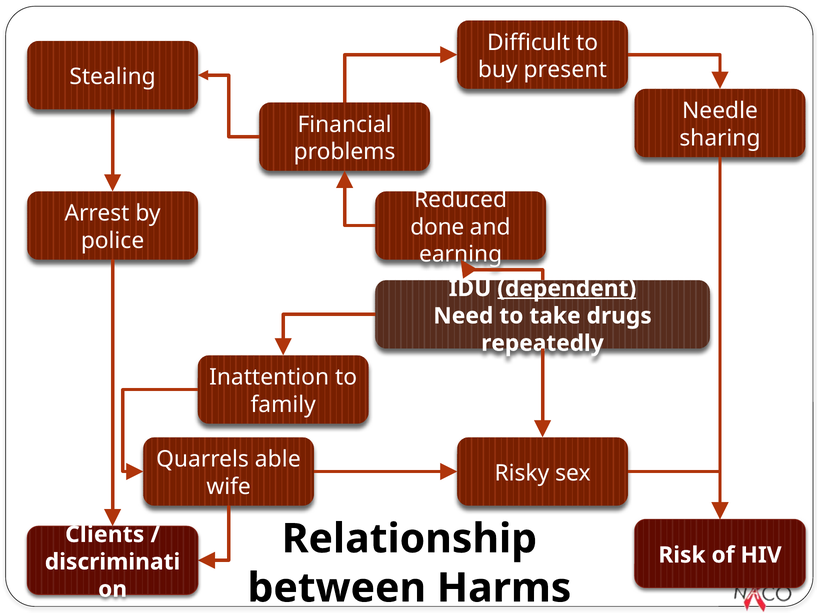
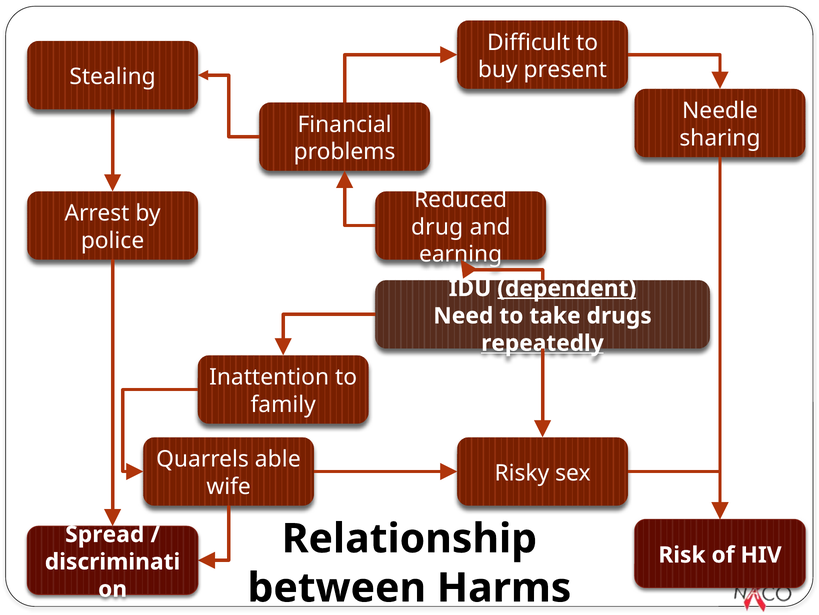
done: done -> drug
repeatedly underline: none -> present
Clients: Clients -> Spread
